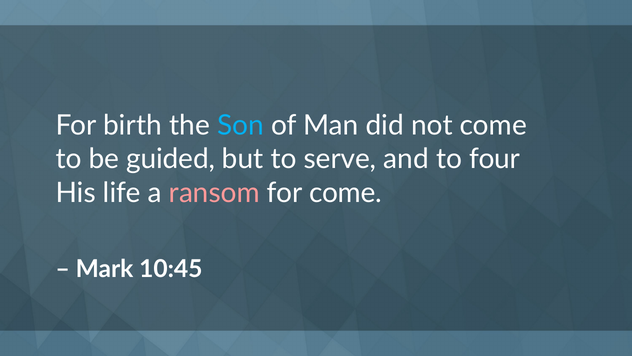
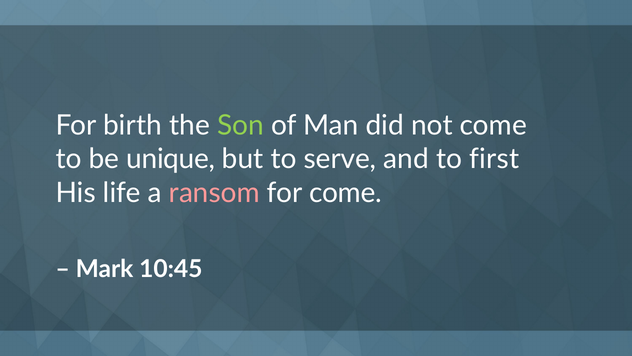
Son colour: light blue -> light green
guided: guided -> unique
four: four -> first
